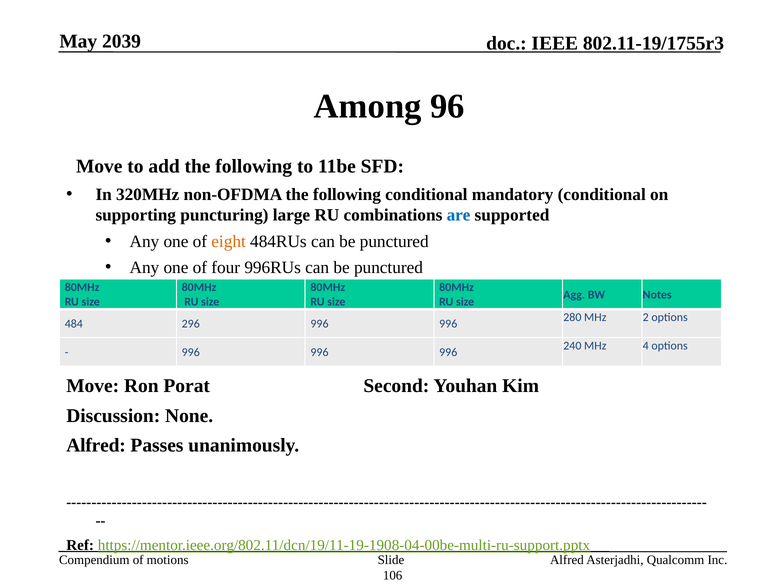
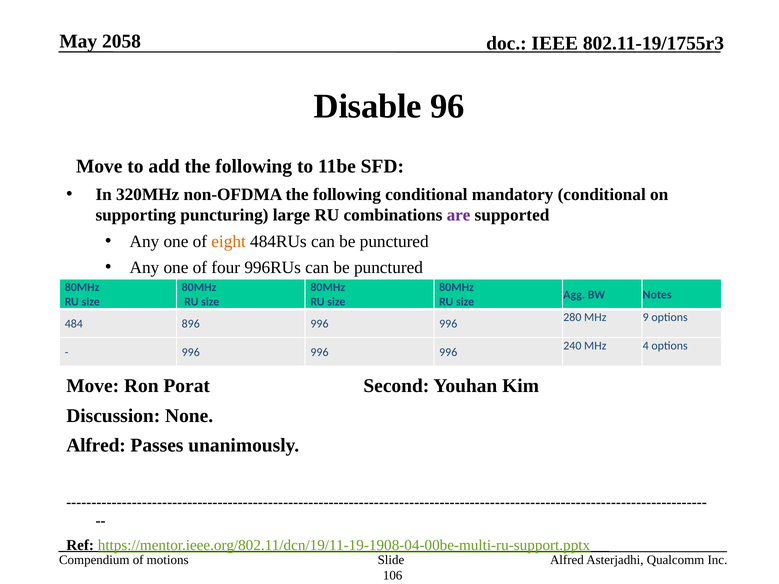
2039: 2039 -> 2058
Among: Among -> Disable
are colour: blue -> purple
2: 2 -> 9
296: 296 -> 896
